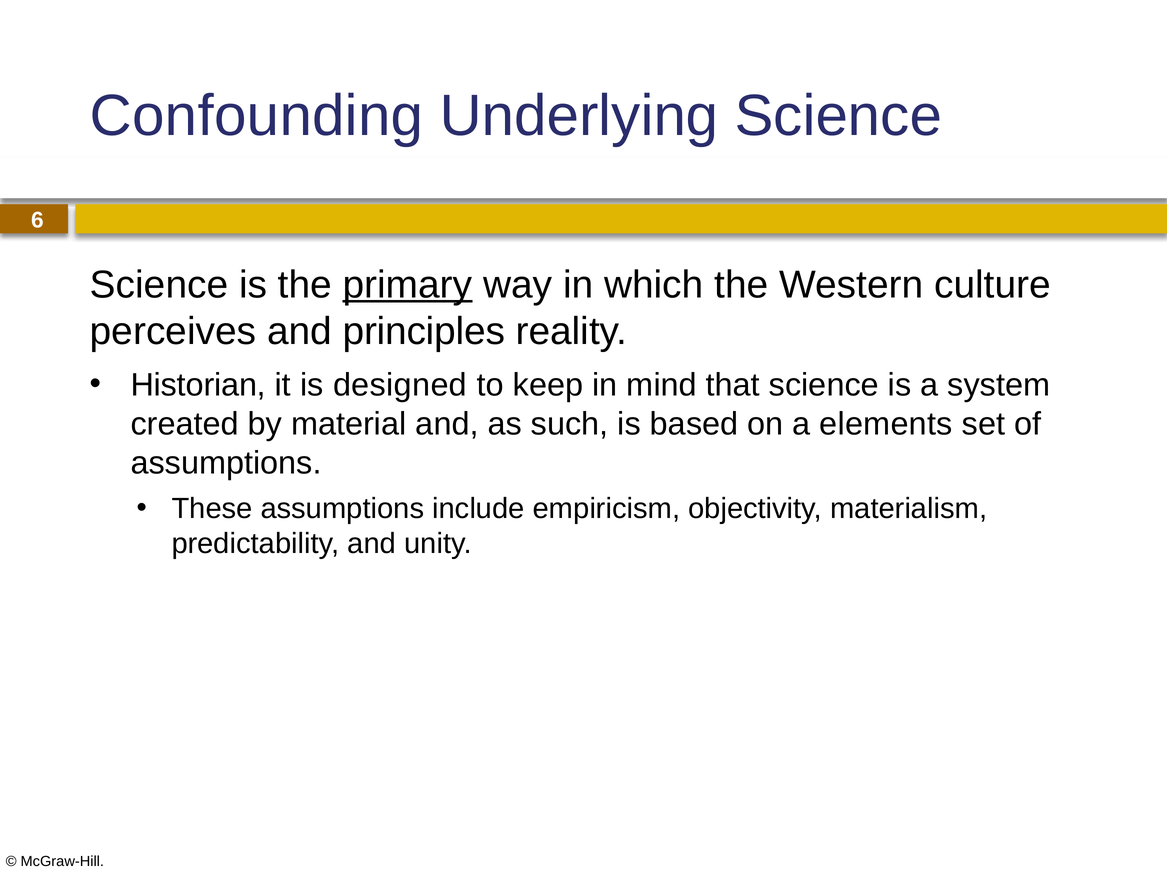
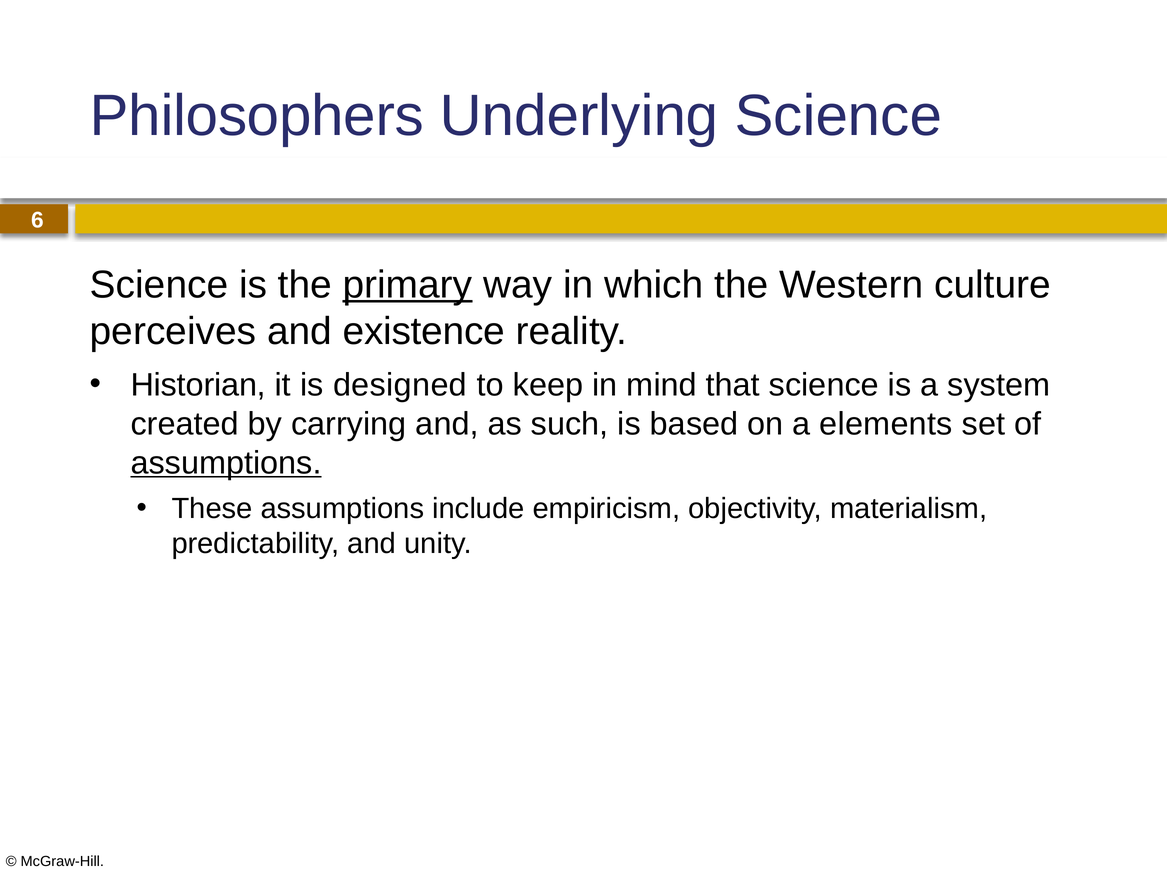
Confounding: Confounding -> Philosophers
principles: principles -> existence
material: material -> carrying
assumptions at (226, 463) underline: none -> present
